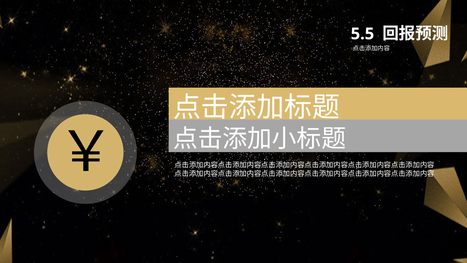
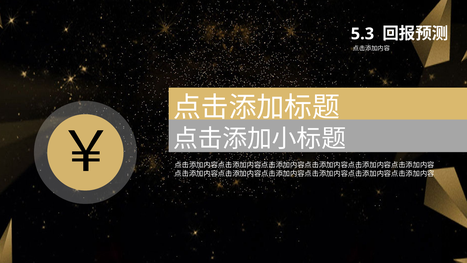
5.5: 5.5 -> 5.3
